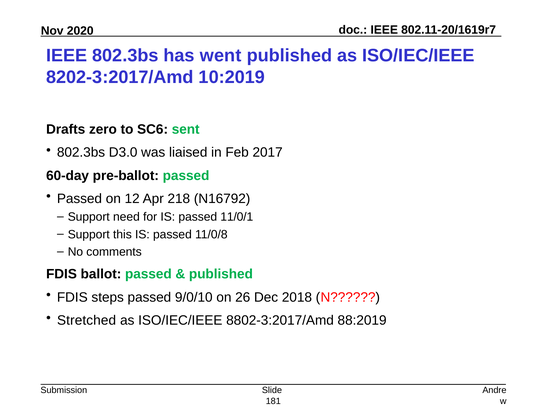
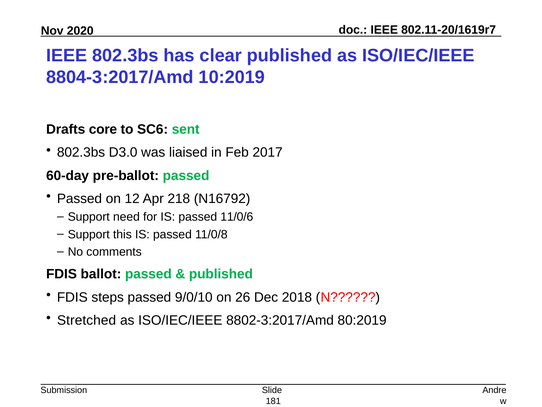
went: went -> clear
8202-3:2017/Amd: 8202-3:2017/Amd -> 8804-3:2017/Amd
zero: zero -> core
11/0/1: 11/0/1 -> 11/0/6
88:2019: 88:2019 -> 80:2019
